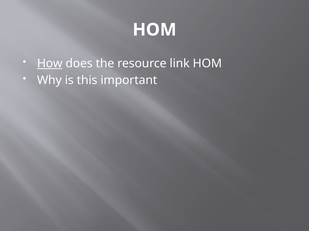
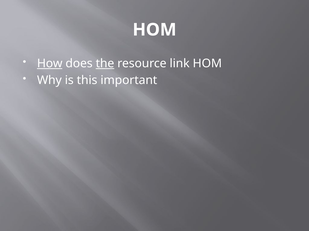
the underline: none -> present
